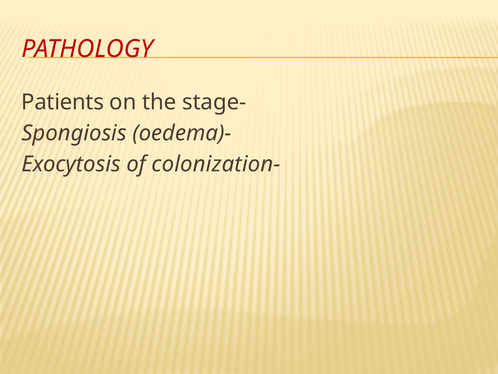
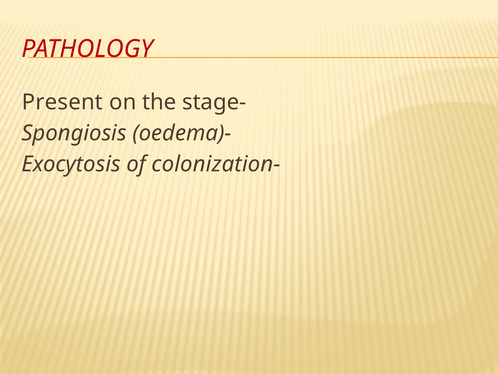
Patients: Patients -> Present
